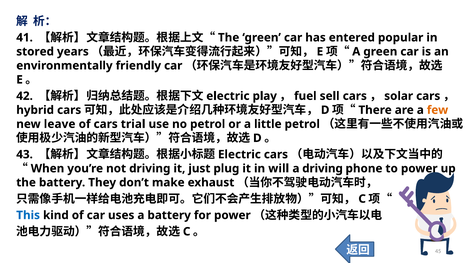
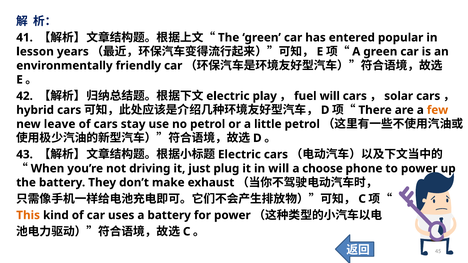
stored: stored -> lesson
sell at (330, 96): sell -> will
trial: trial -> stay
a driving: driving -> choose
This colour: blue -> orange
